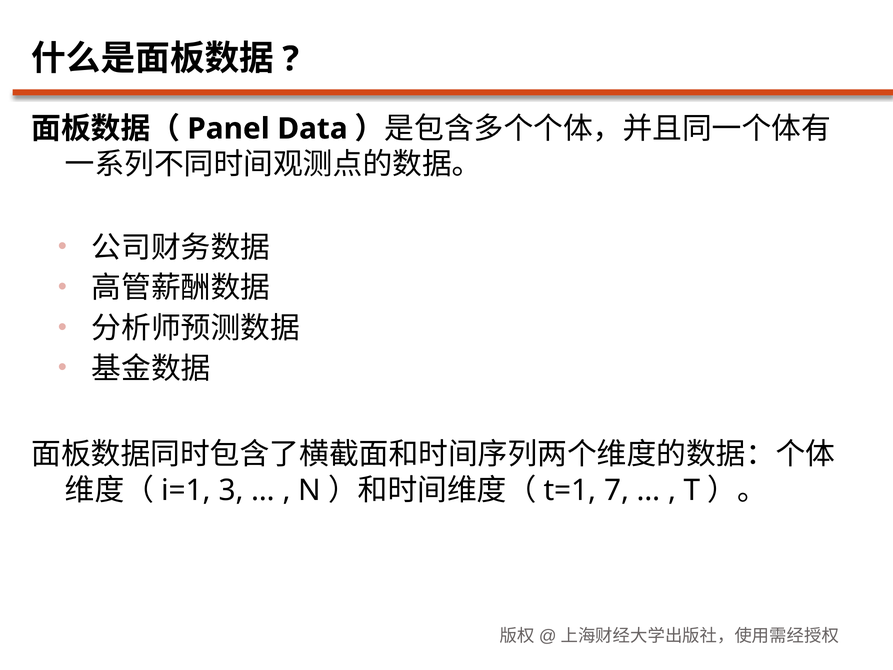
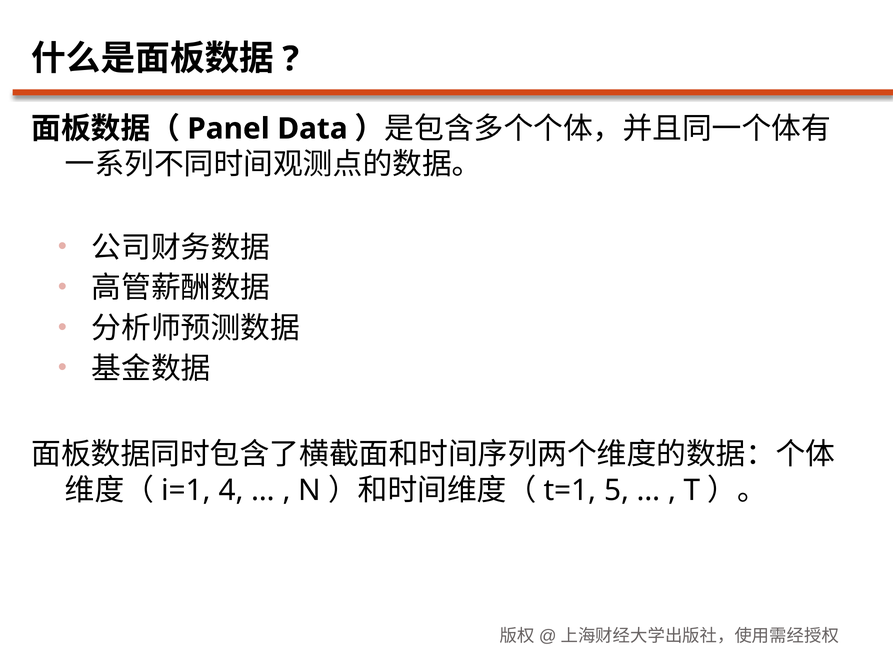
3 at (231, 490): 3 -> 4
7: 7 -> 5
